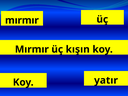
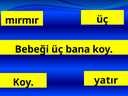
Mırmır at (32, 49): Mırmır -> Bebeği
kışın: kışın -> bana
